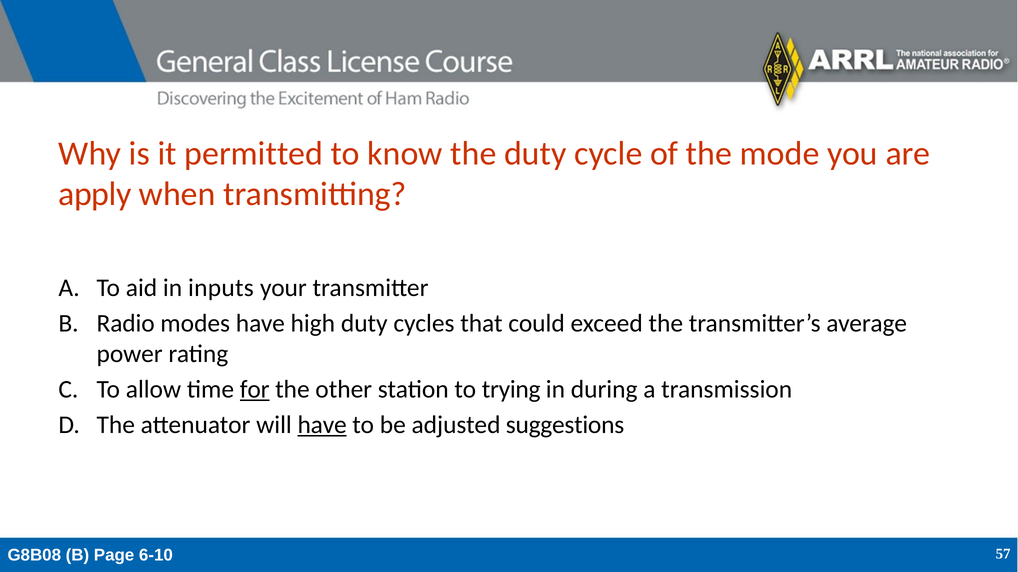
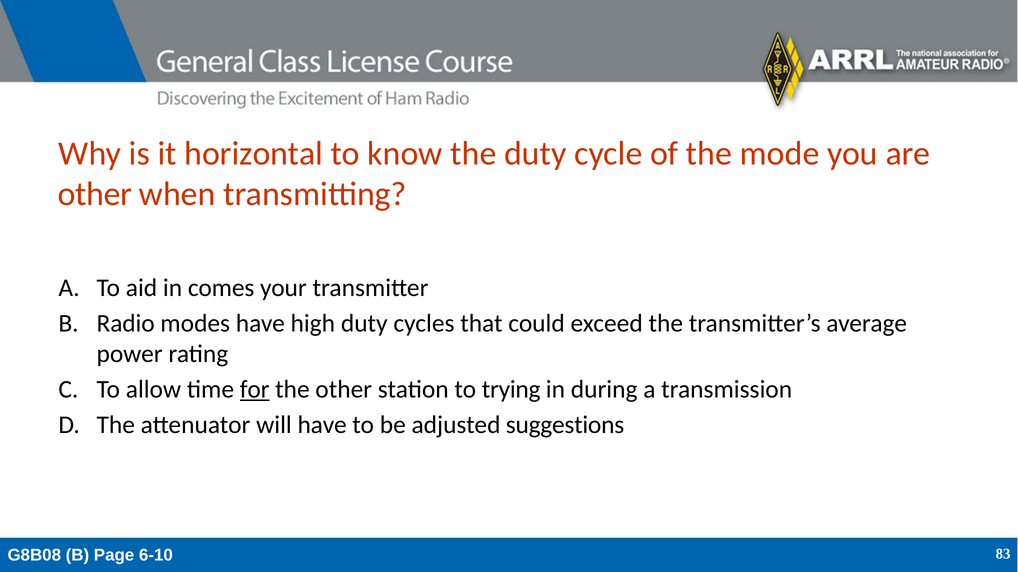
permitted: permitted -> horizontal
apply at (95, 194): apply -> other
inputs: inputs -> comes
have at (322, 425) underline: present -> none
57: 57 -> 83
